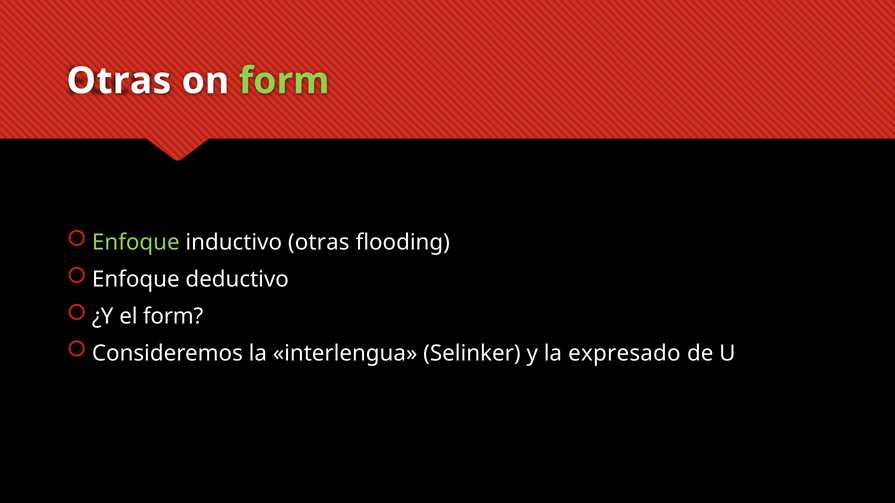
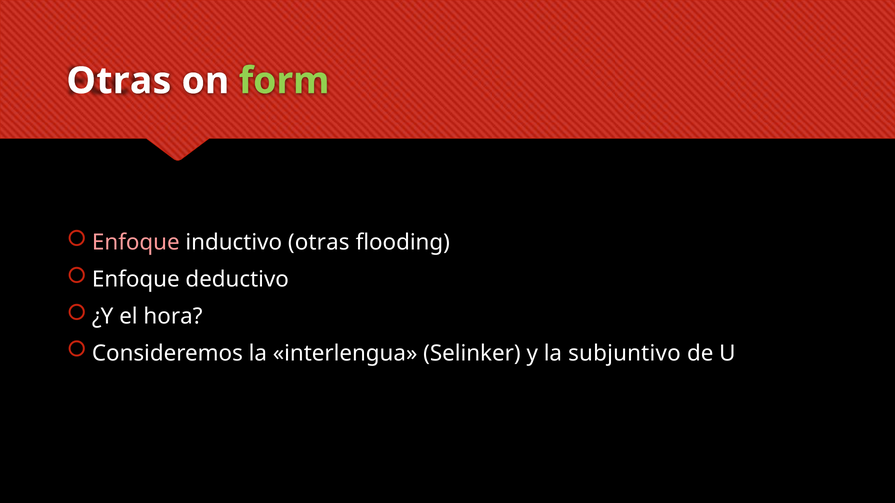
Enfoque at (136, 243) colour: light green -> pink
el form: form -> hora
expresado: expresado -> subjuntivo
